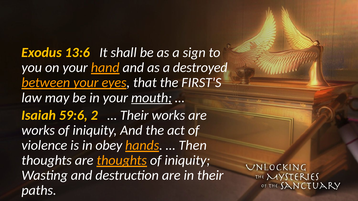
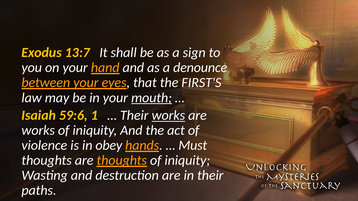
13:6: 13:6 -> 13:7
destroyed: destroyed -> denounce
2: 2 -> 1
works at (168, 116) underline: none -> present
Then: Then -> Must
